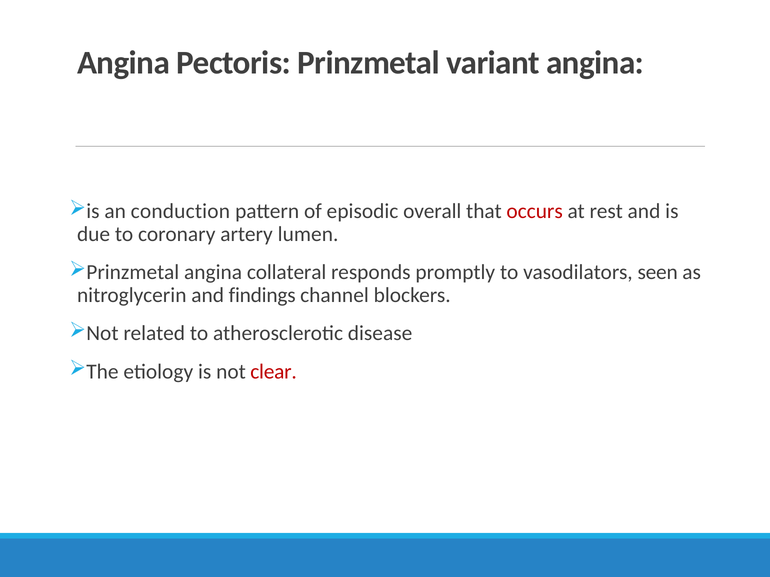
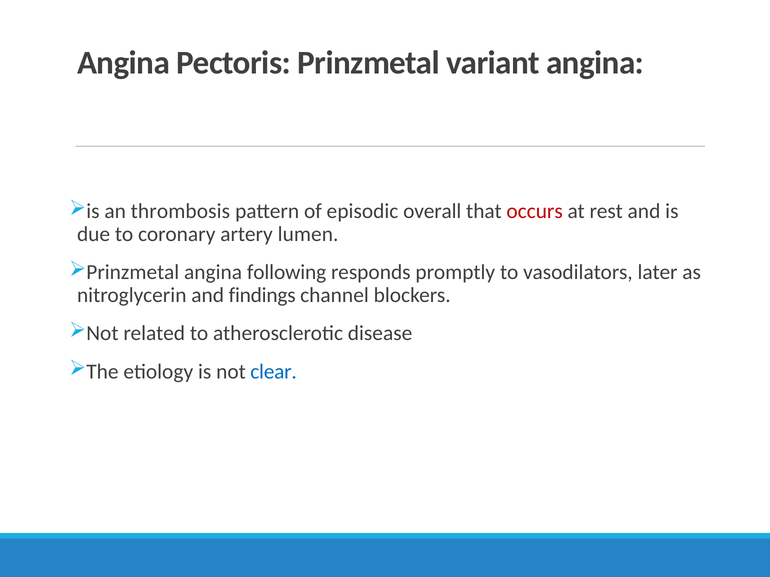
conduction: conduction -> thrombosis
collateral: collateral -> following
seen: seen -> later
clear colour: red -> blue
